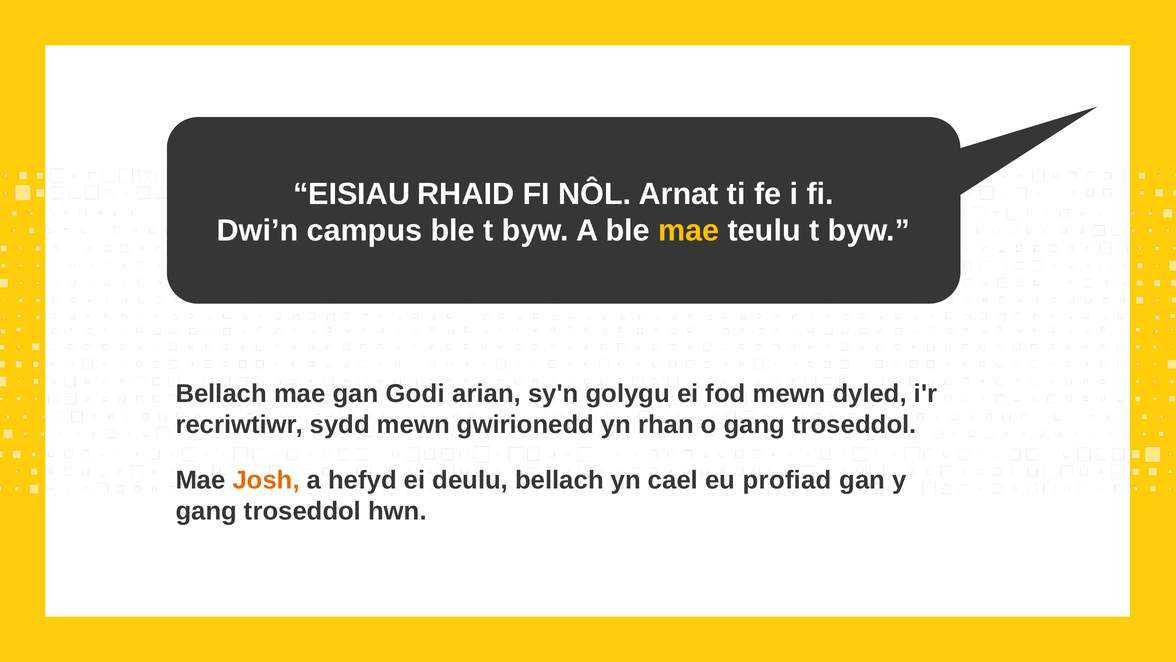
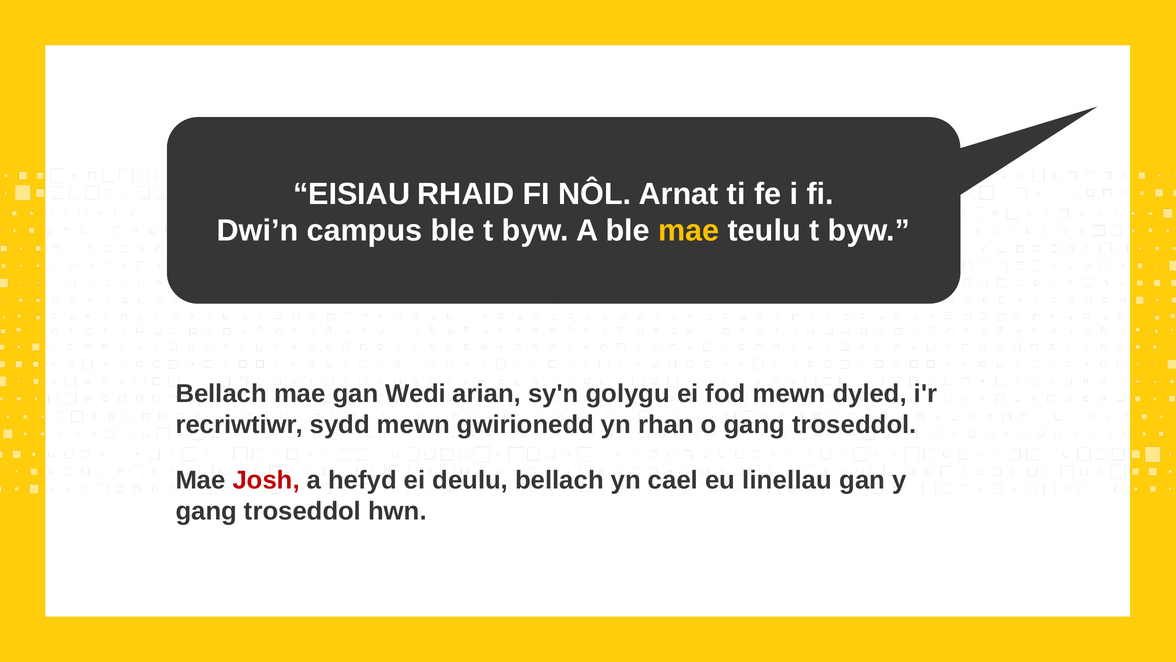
Godi: Godi -> Wedi
Josh colour: orange -> red
profiad: profiad -> linellau
